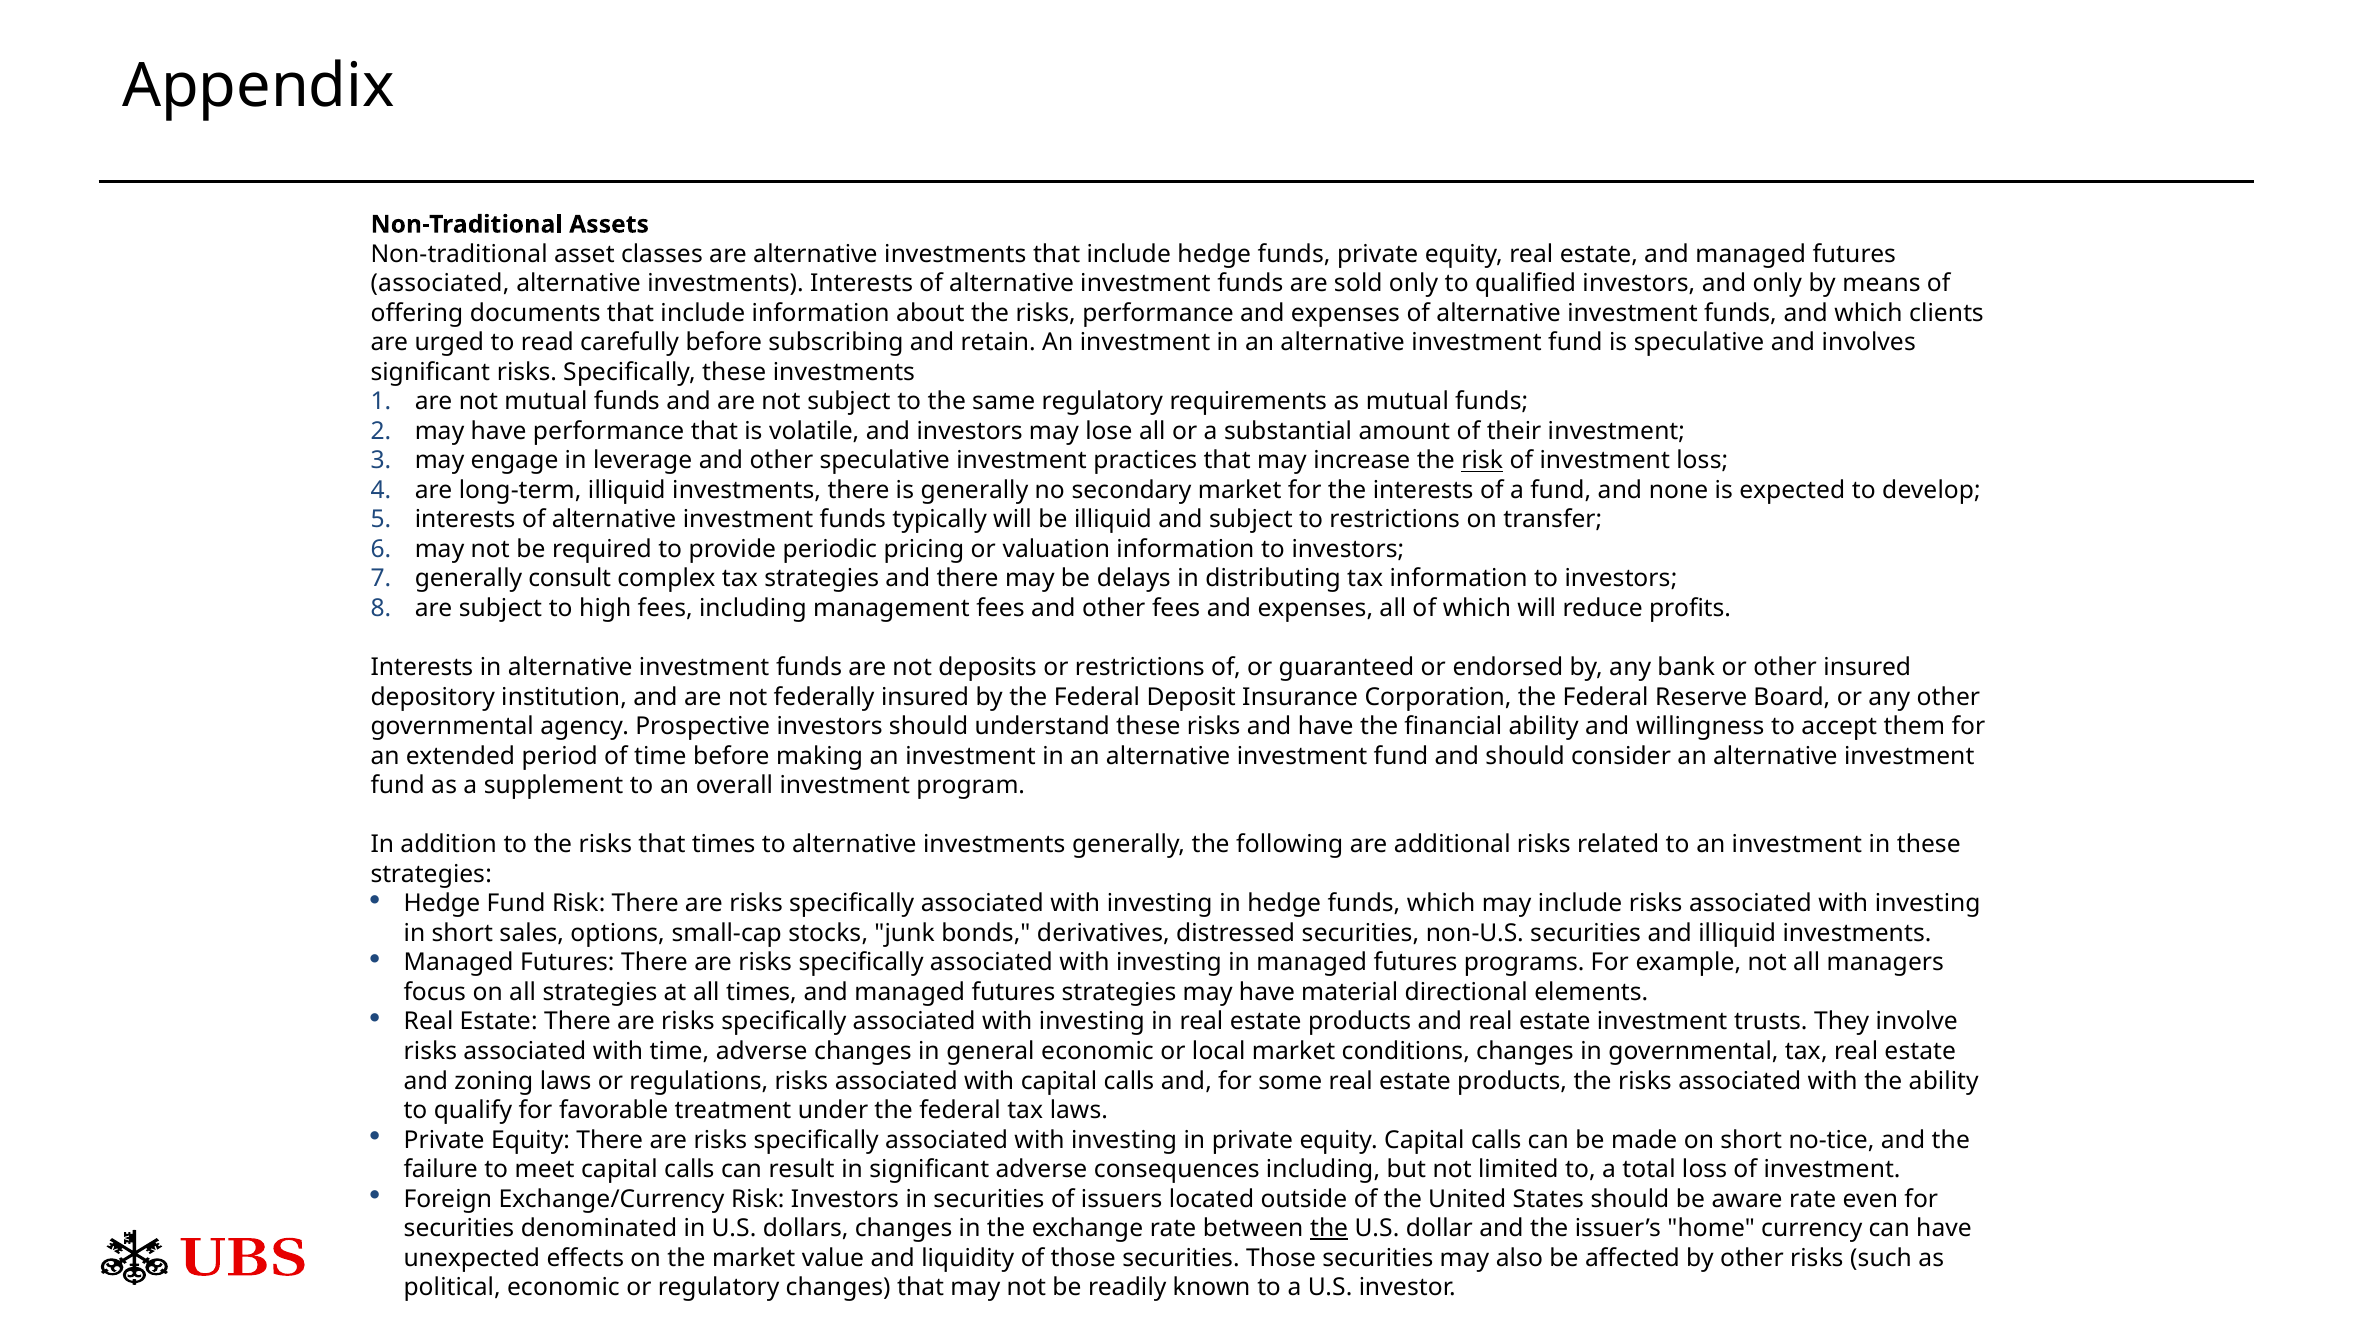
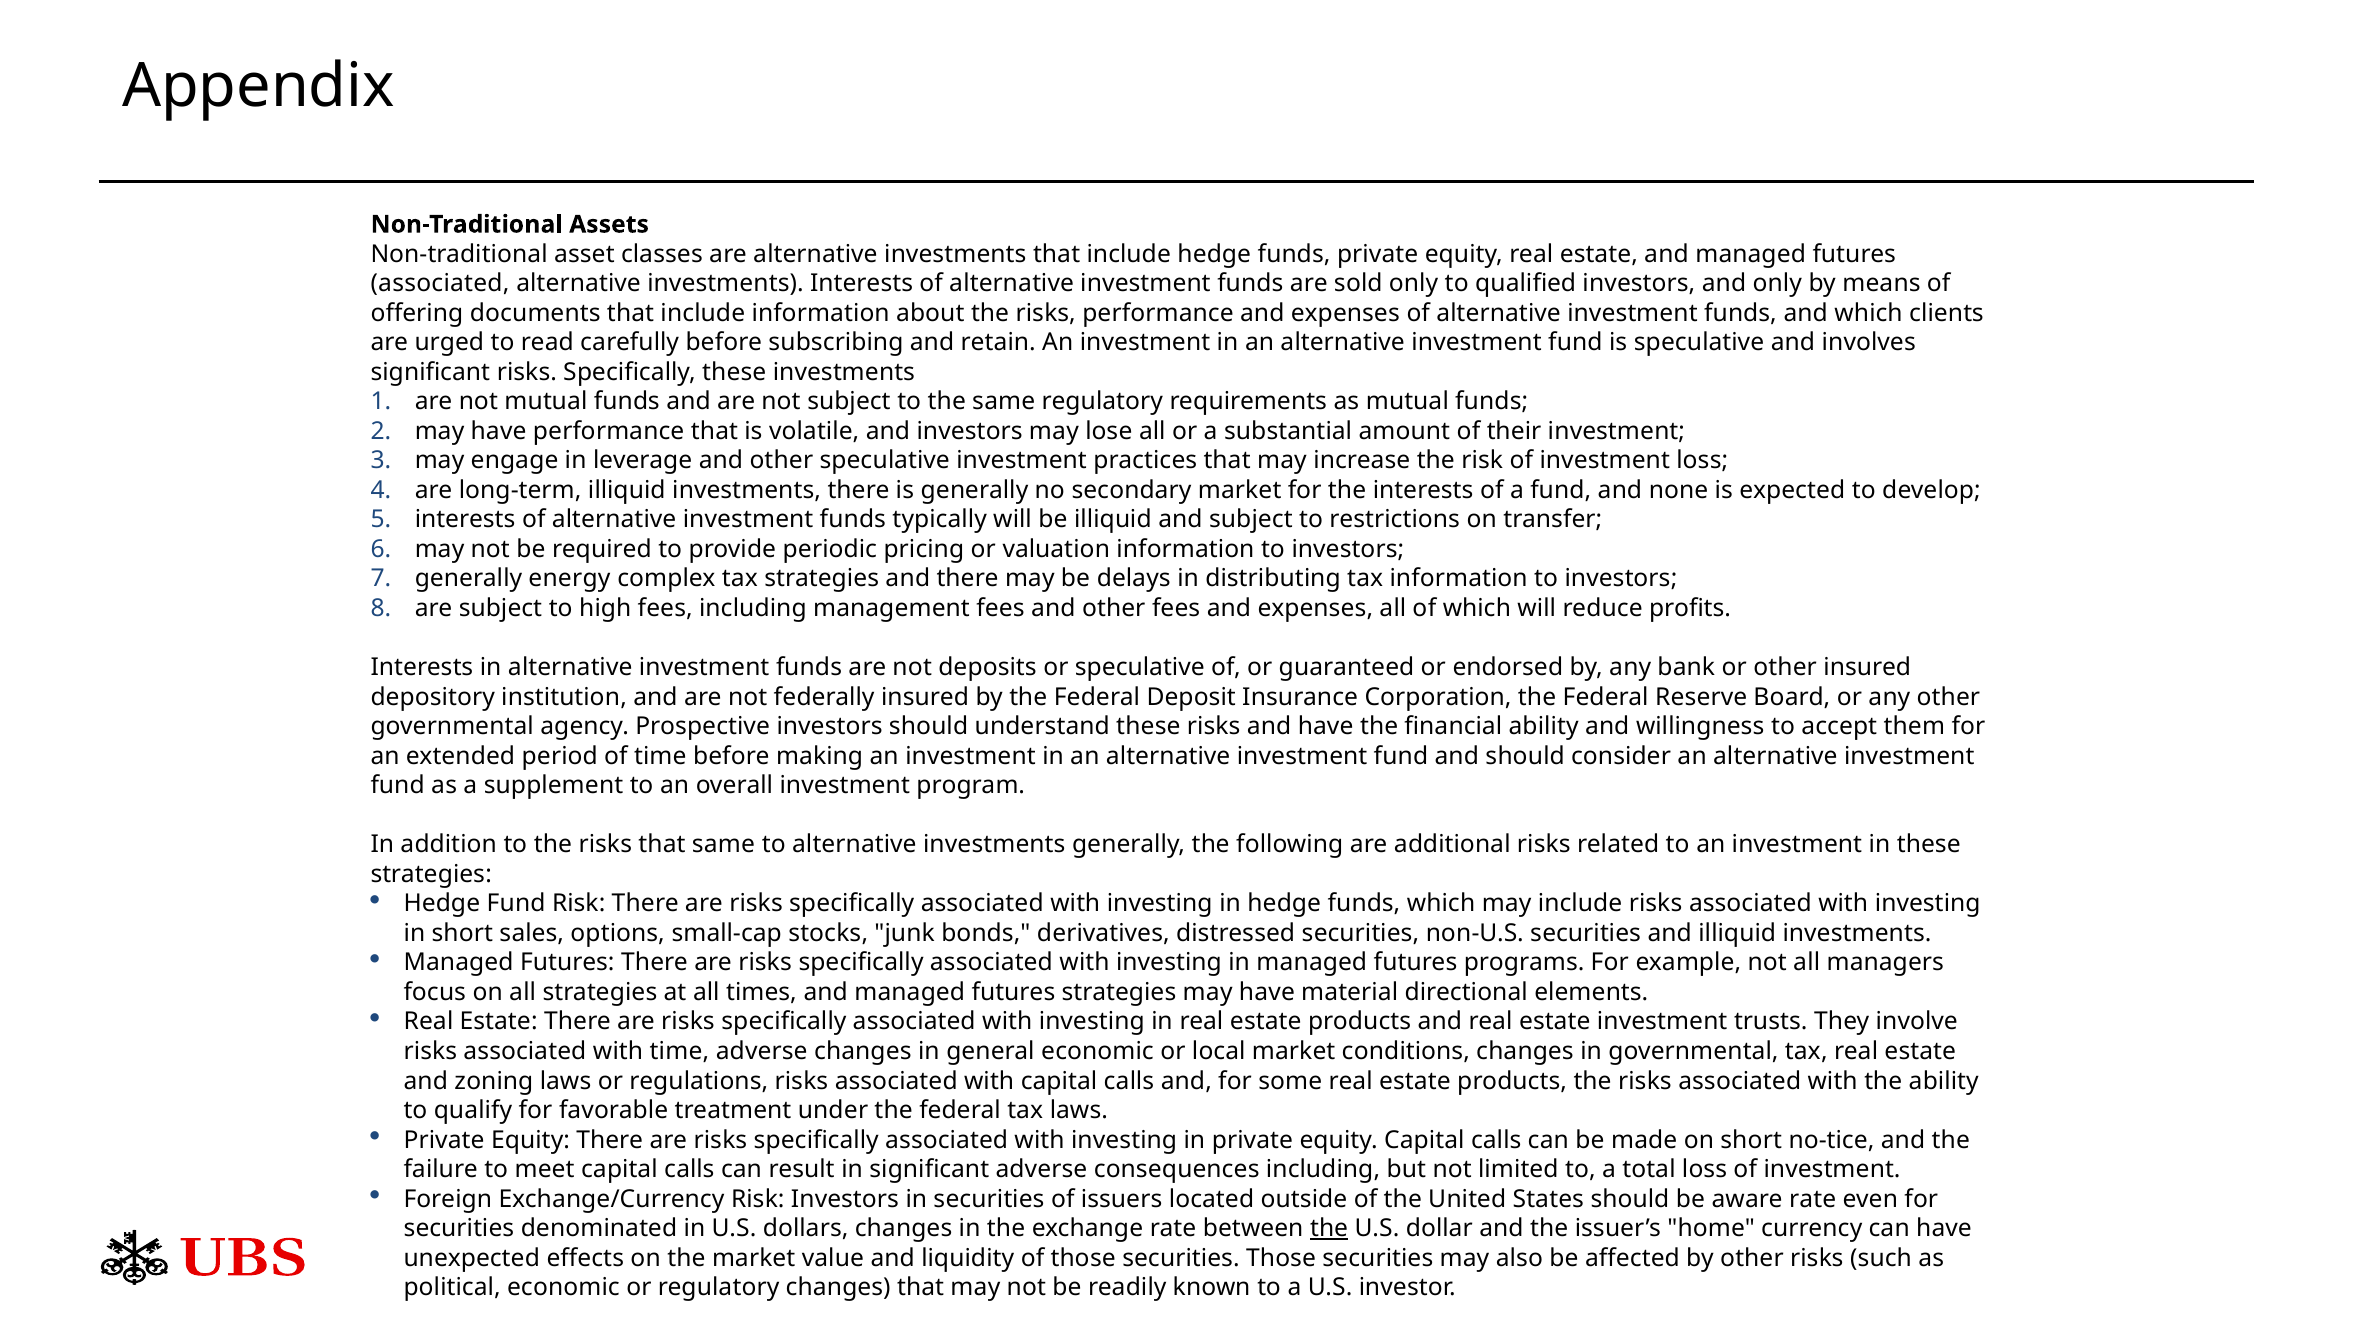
risk at (1482, 461) underline: present -> none
consult: consult -> energy
or restrictions: restrictions -> speculative
that times: times -> same
